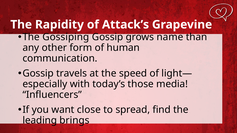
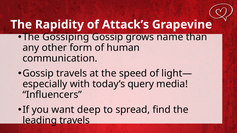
those: those -> query
close: close -> deep
leading brings: brings -> travels
